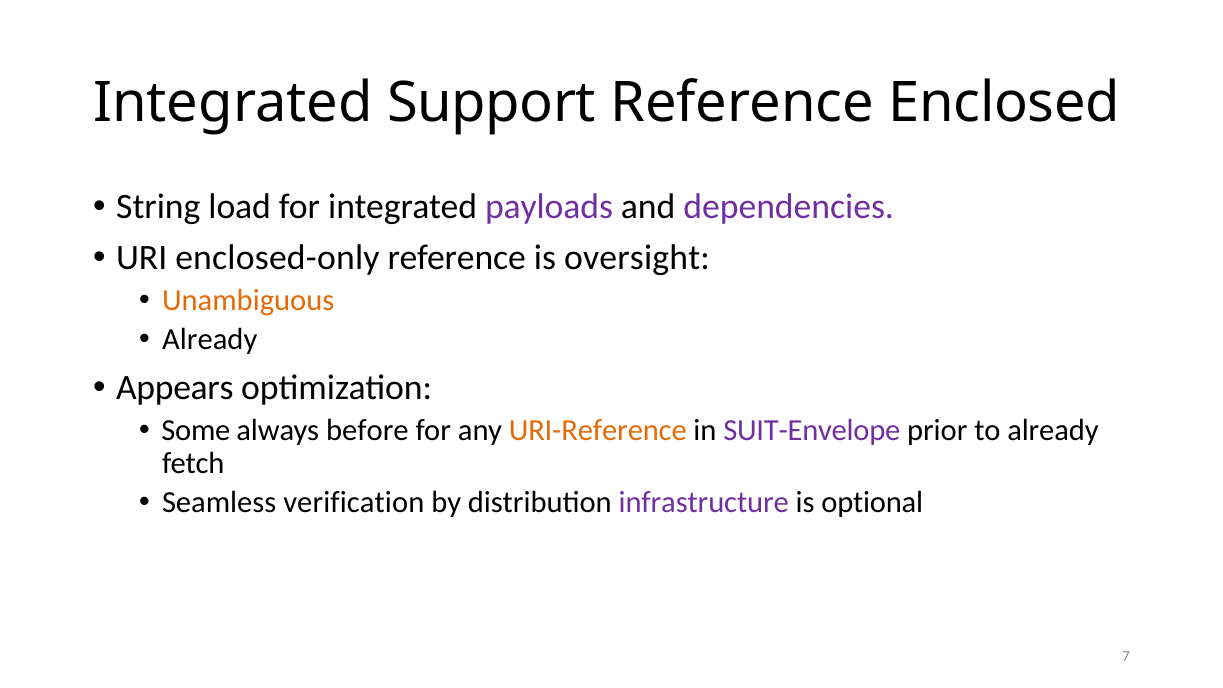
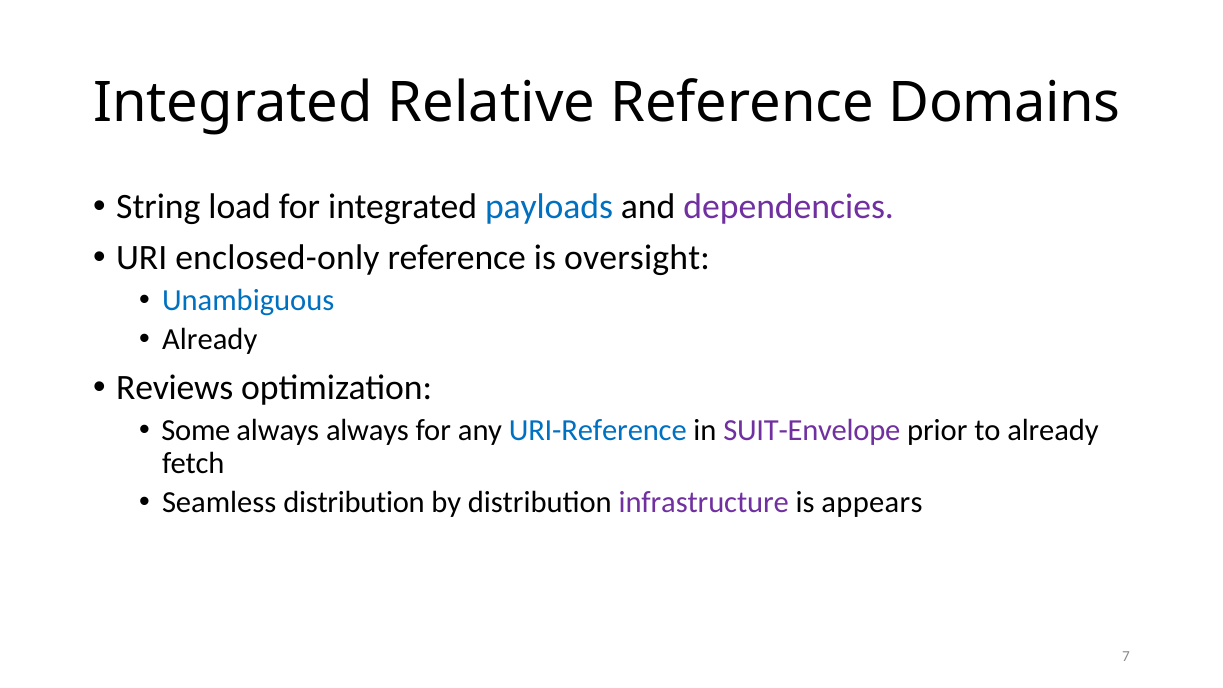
Support: Support -> Relative
Enclosed: Enclosed -> Domains
payloads colour: purple -> blue
Unambiguous colour: orange -> blue
Appears: Appears -> Reviews
always before: before -> always
URI-Reference colour: orange -> blue
Seamless verification: verification -> distribution
optional: optional -> appears
